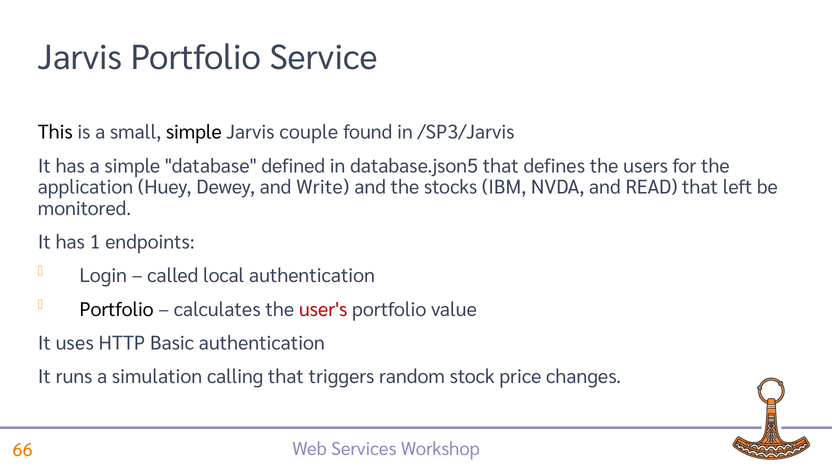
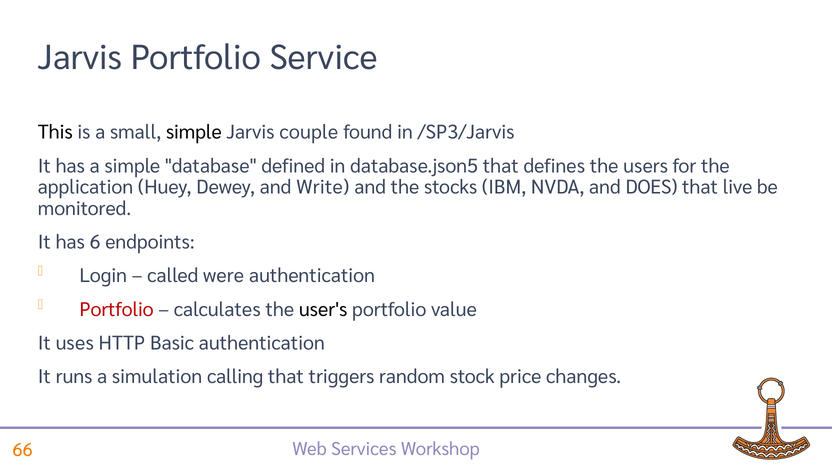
READ: READ -> DOES
left: left -> live
1: 1 -> 6
local: local -> were
Portfolio at (117, 310) colour: black -> red
user's colour: red -> black
